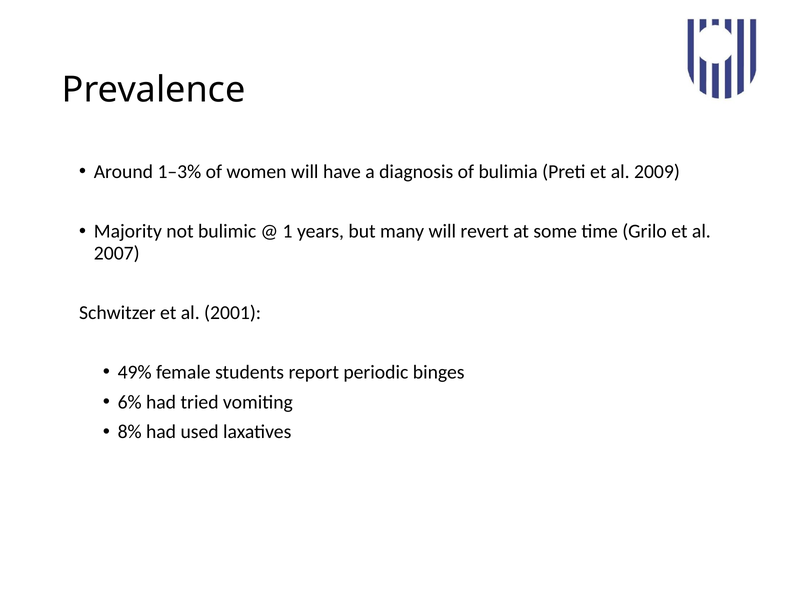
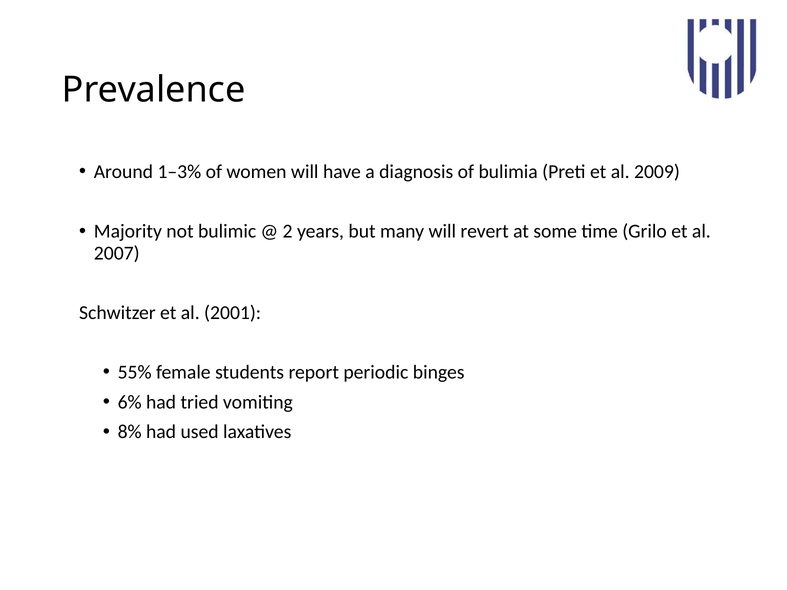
1: 1 -> 2
49%: 49% -> 55%
